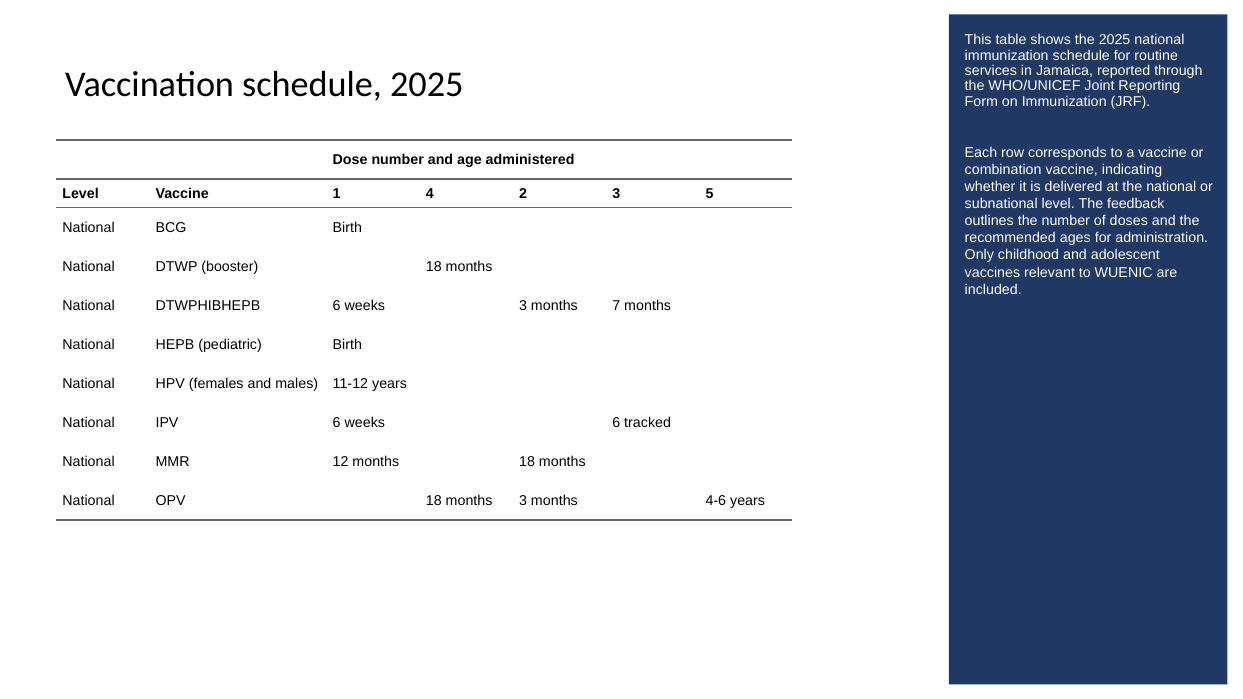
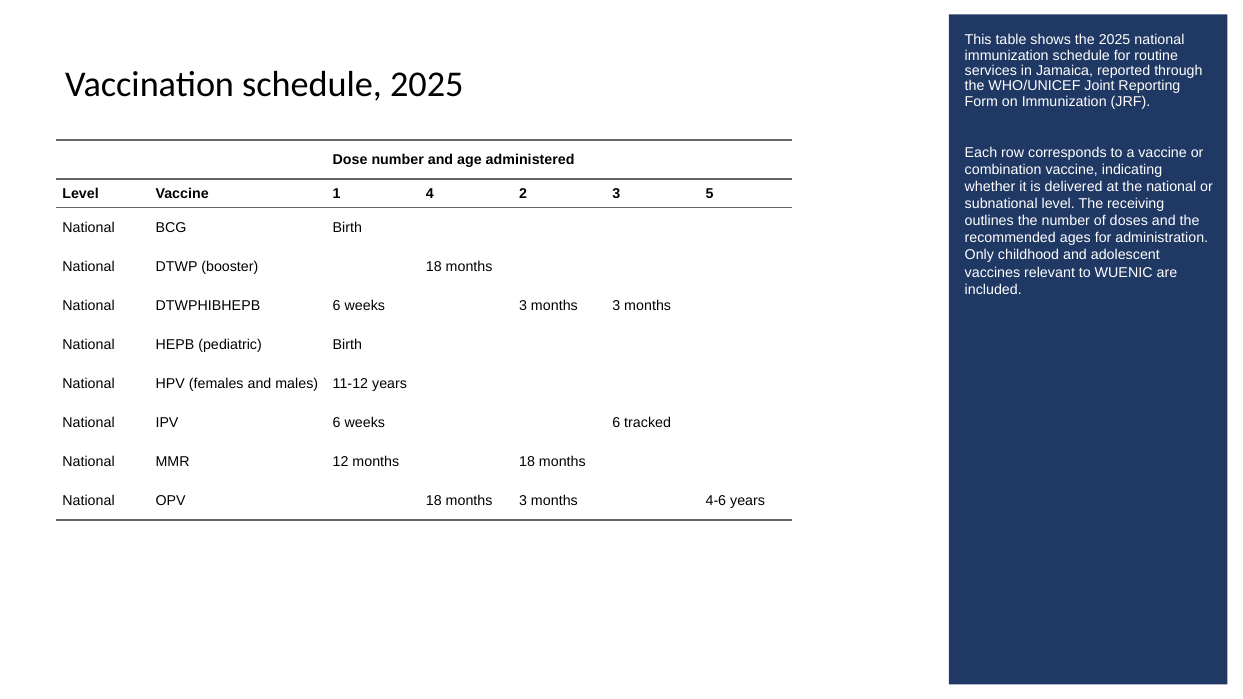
feedback: feedback -> receiving
3 months 7: 7 -> 3
